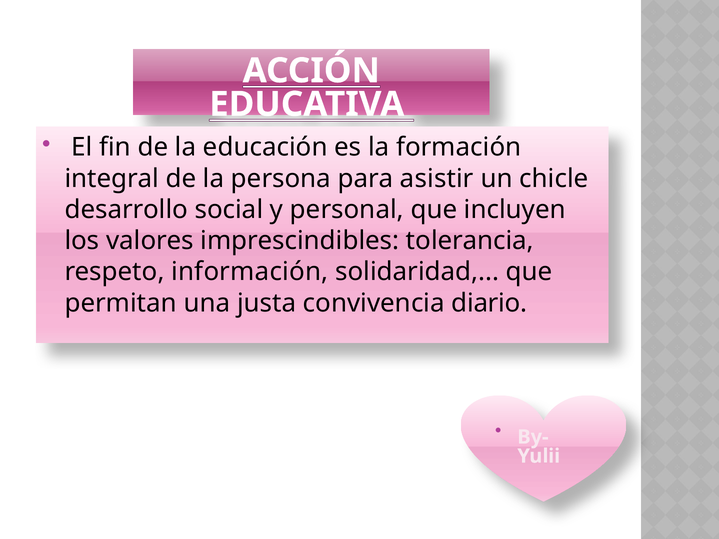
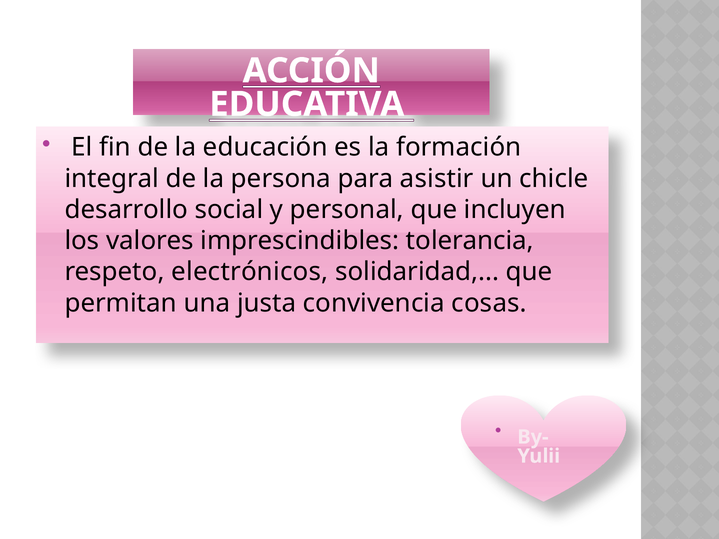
información: información -> electrónicos
diario: diario -> cosas
